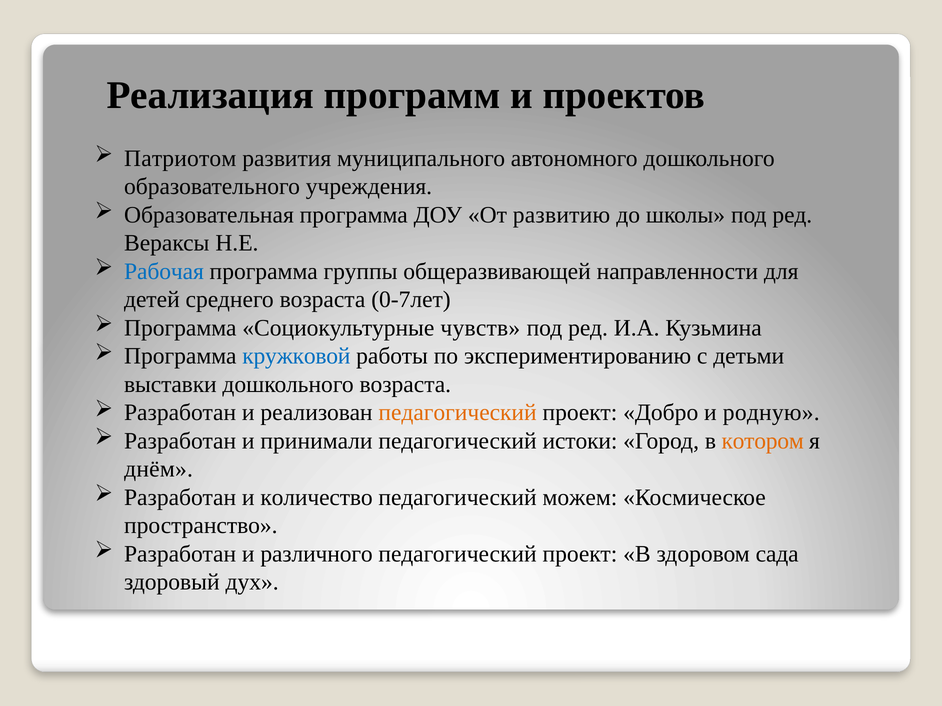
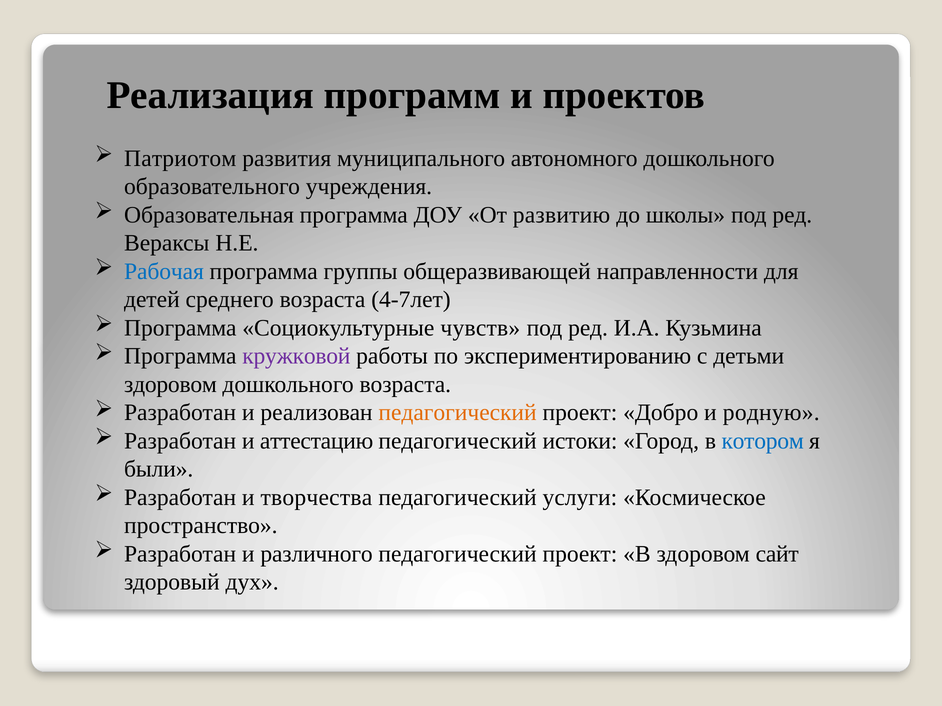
0-7лет: 0-7лет -> 4-7лет
кружковой colour: blue -> purple
выставки at (170, 385): выставки -> здоровом
принимали: принимали -> аттестацию
котором colour: orange -> blue
днём: днём -> были
количество: количество -> творчества
можем: можем -> услуги
сада: сада -> сайт
